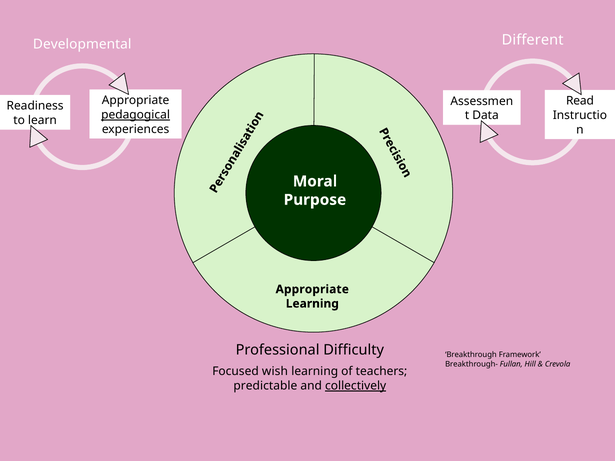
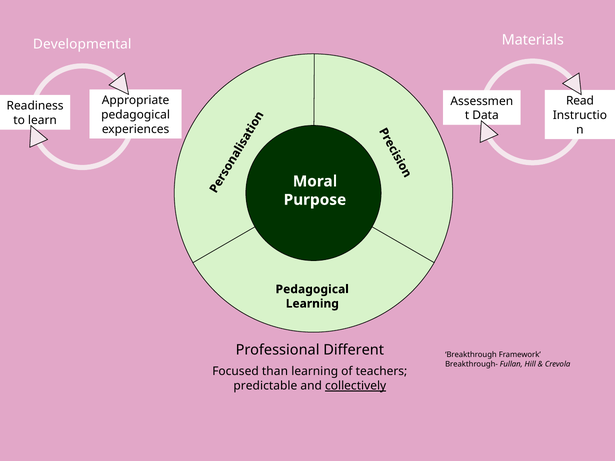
Different: Different -> Materials
pedagogical at (136, 115) underline: present -> none
Appropriate at (312, 289): Appropriate -> Pedagogical
Difficulty: Difficulty -> Different
wish: wish -> than
